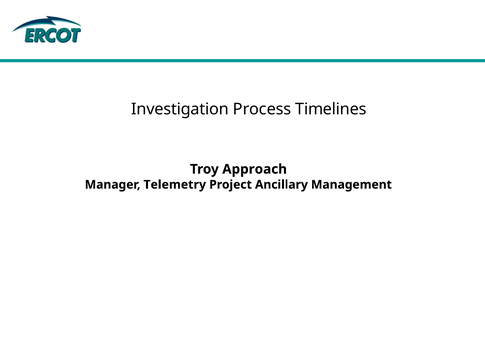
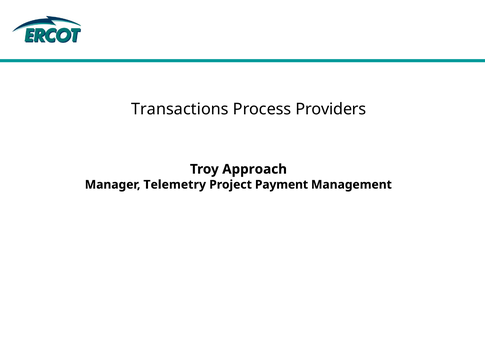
Investigation: Investigation -> Transactions
Timelines: Timelines -> Providers
Ancillary: Ancillary -> Payment
